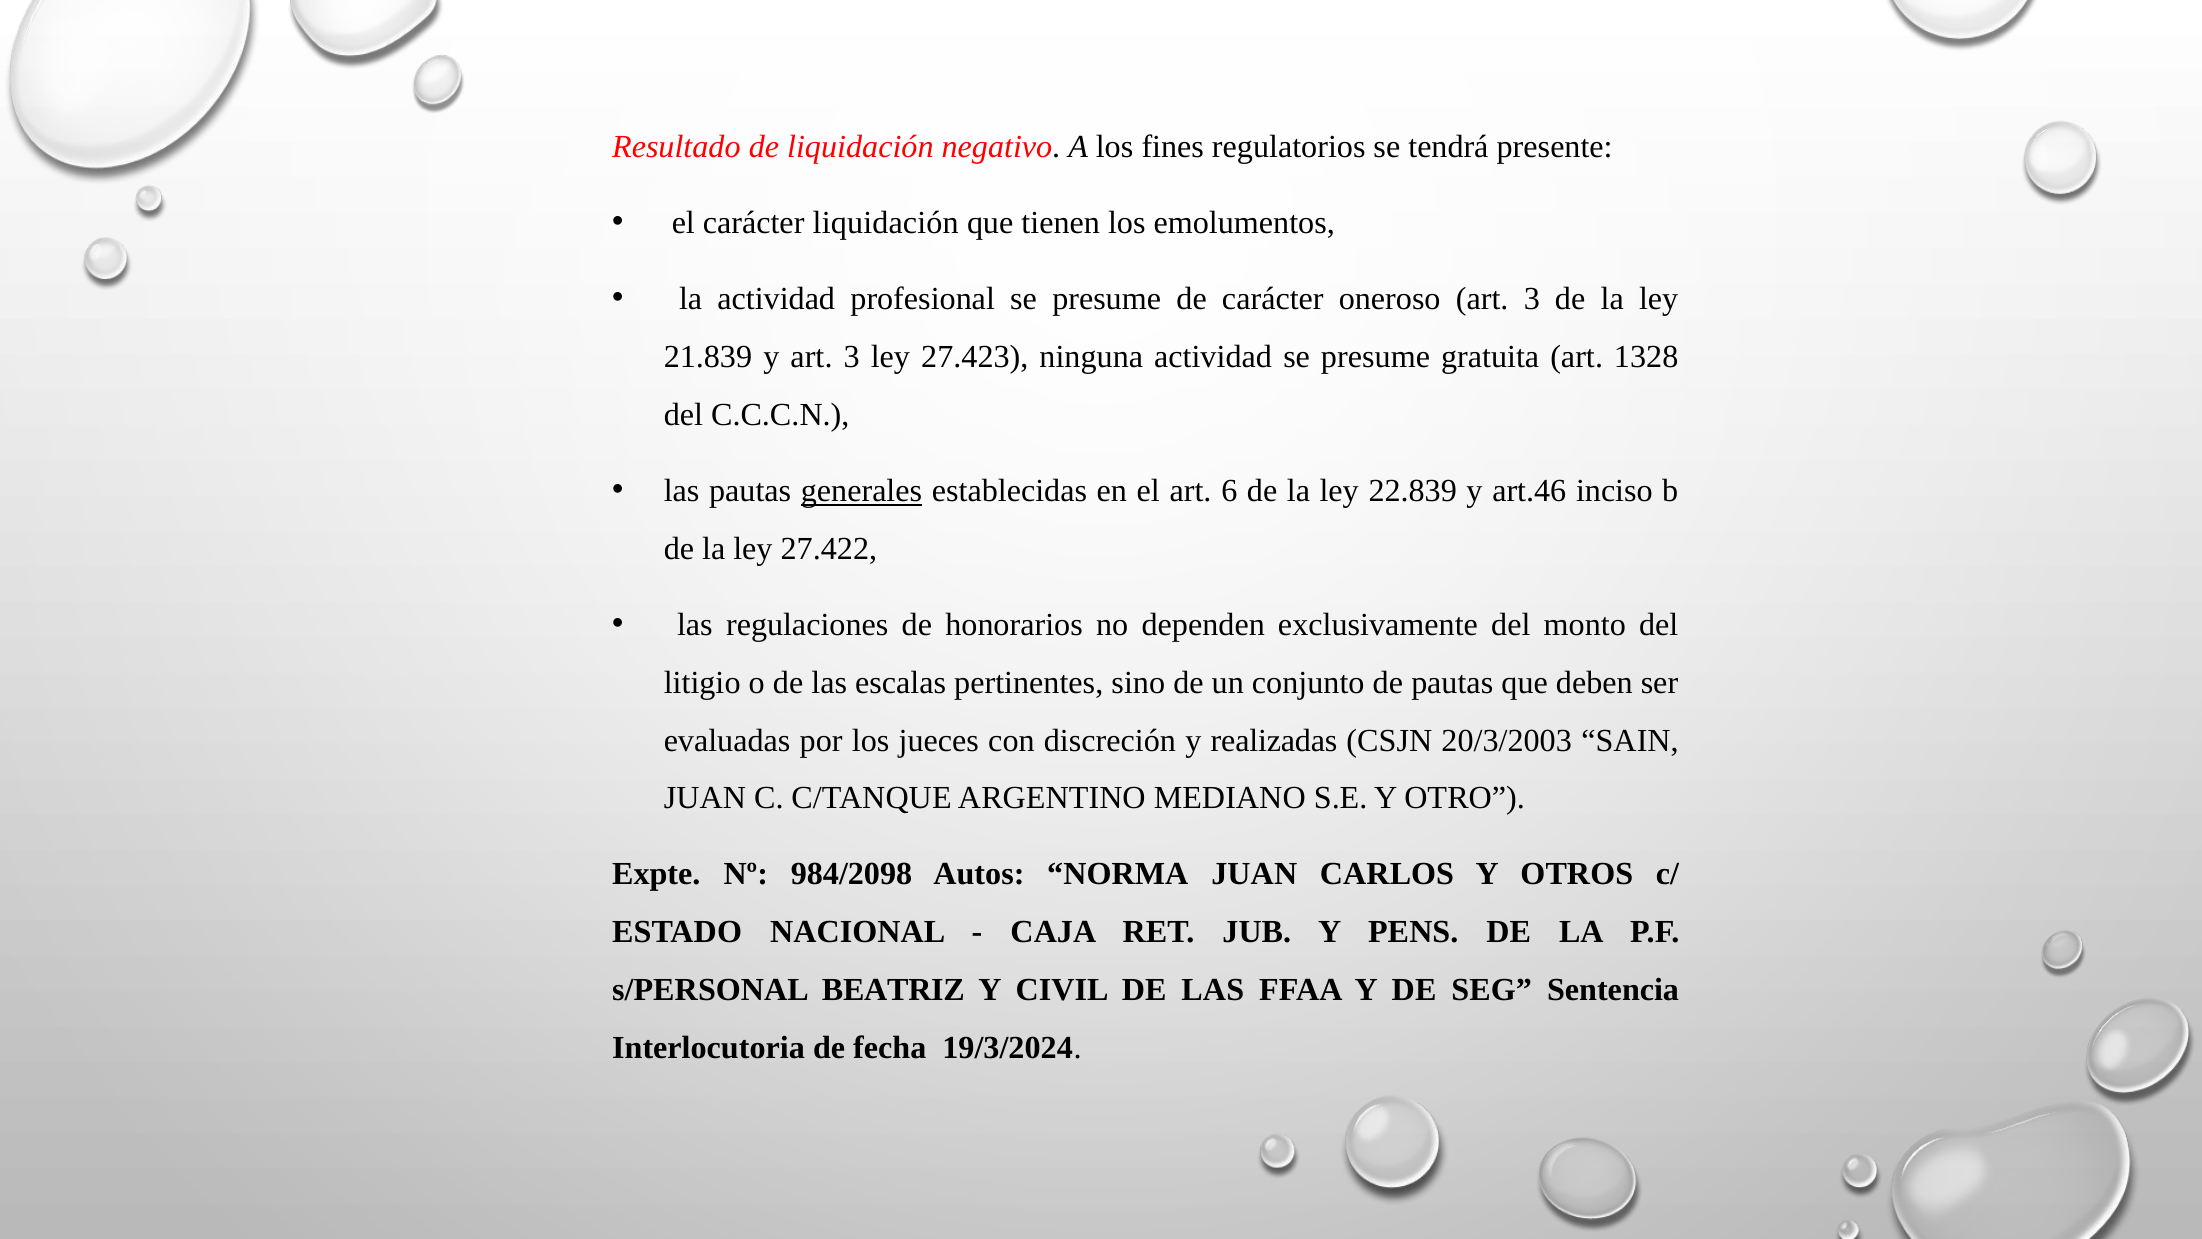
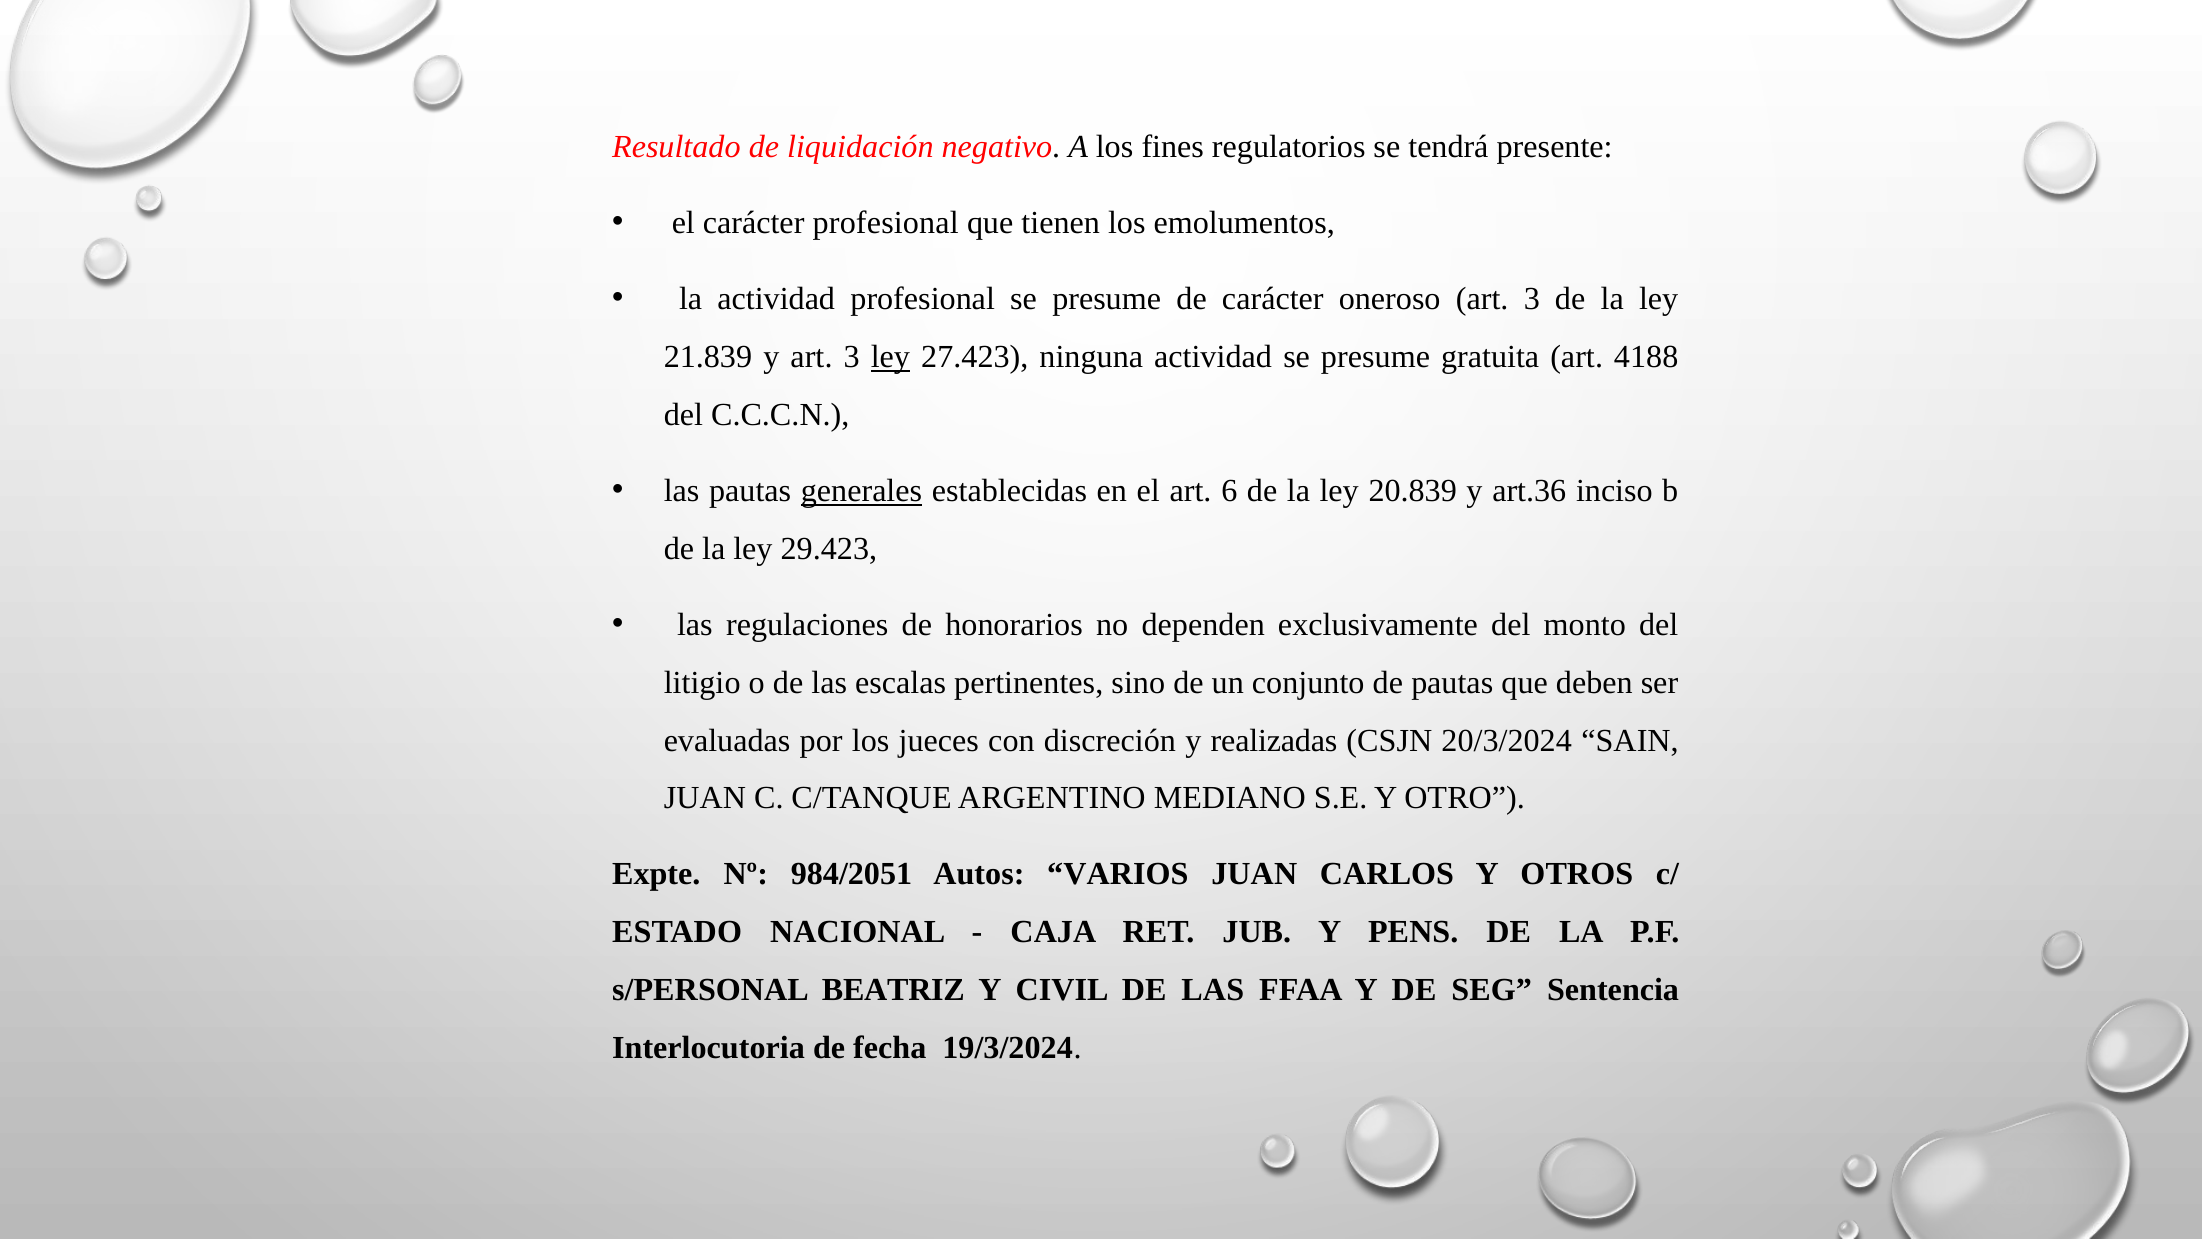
carácter liquidación: liquidación -> profesional
ley at (890, 357) underline: none -> present
1328: 1328 -> 4188
22.839: 22.839 -> 20.839
art.46: art.46 -> art.36
27.422: 27.422 -> 29.423
20/3/2003: 20/3/2003 -> 20/3/2024
984/2098: 984/2098 -> 984/2051
NORMA: NORMA -> VARIOS
